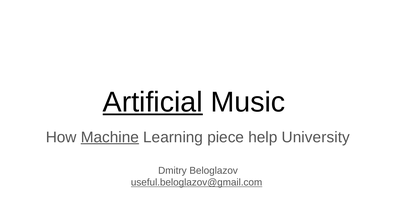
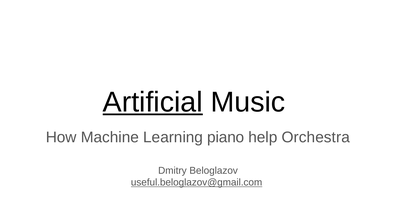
Machine underline: present -> none
piece: piece -> piano
University: University -> Orchestra
